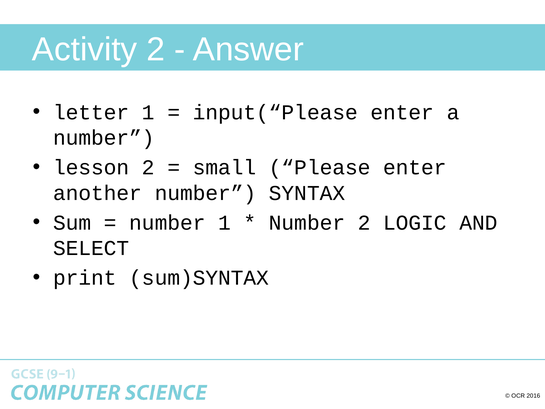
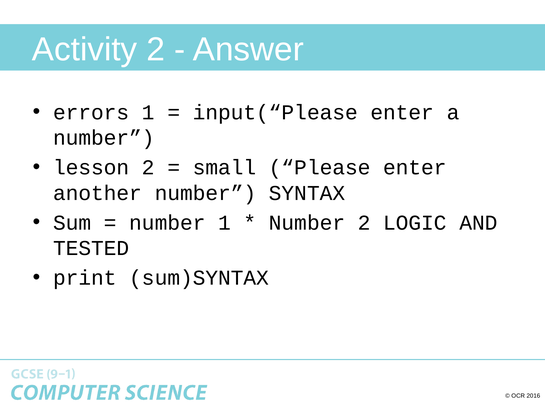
letter: letter -> errors
SELECT: SELECT -> TESTED
